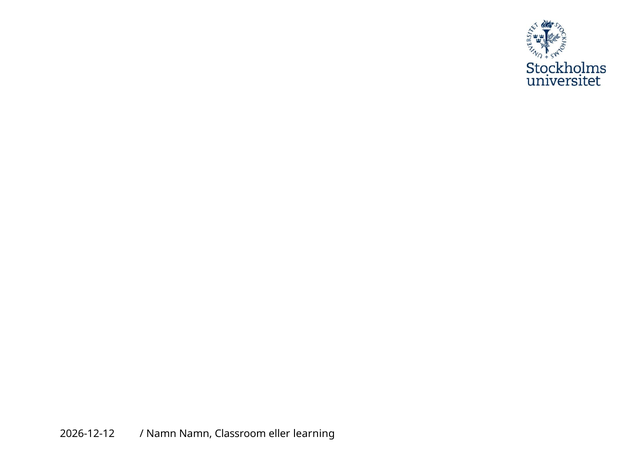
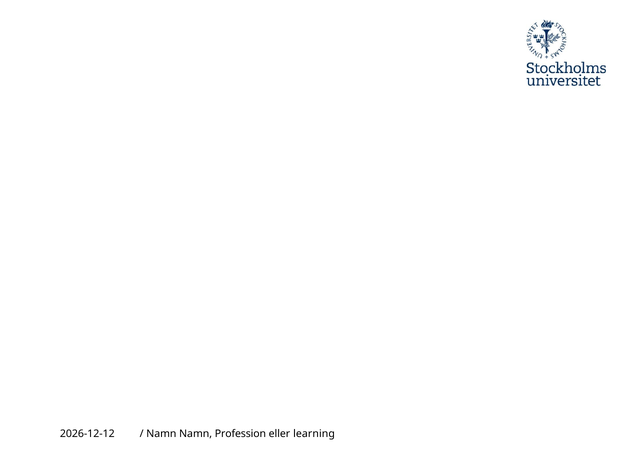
Classroom: Classroom -> Profession
